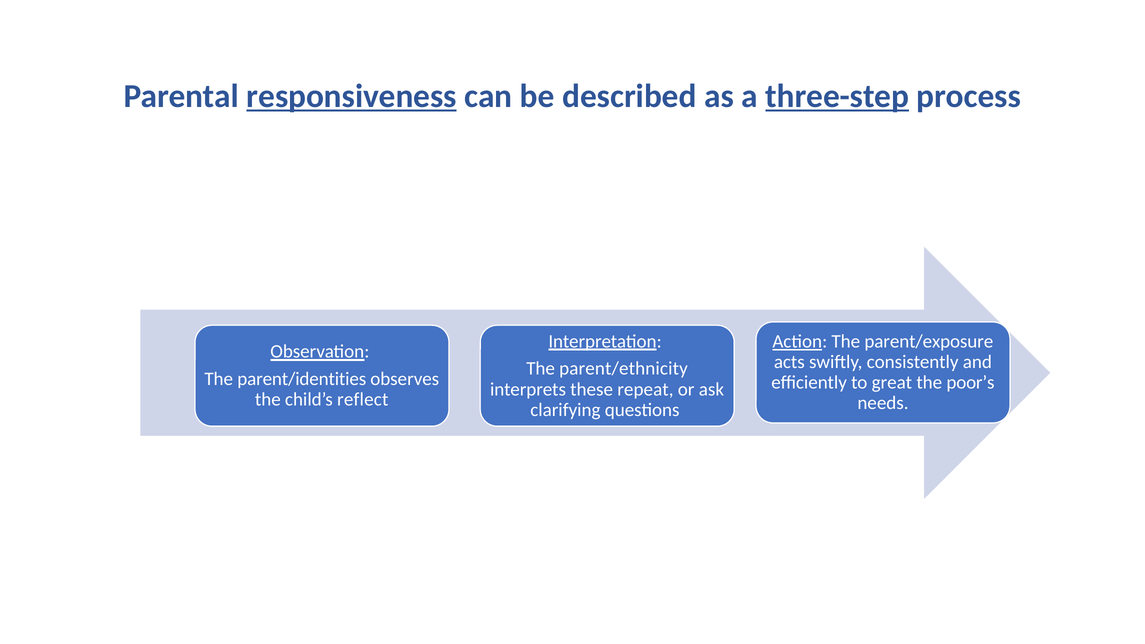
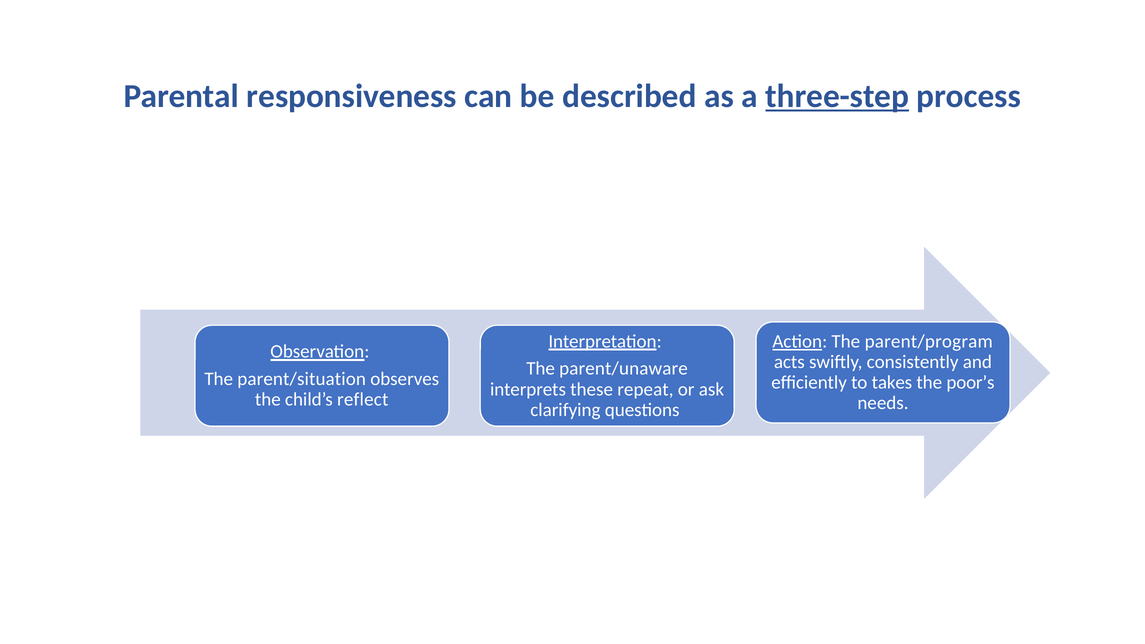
responsiveness underline: present -> none
parent/exposure: parent/exposure -> parent/program
parent/ethnicity: parent/ethnicity -> parent/unaware
parent/identities: parent/identities -> parent/situation
great: great -> takes
